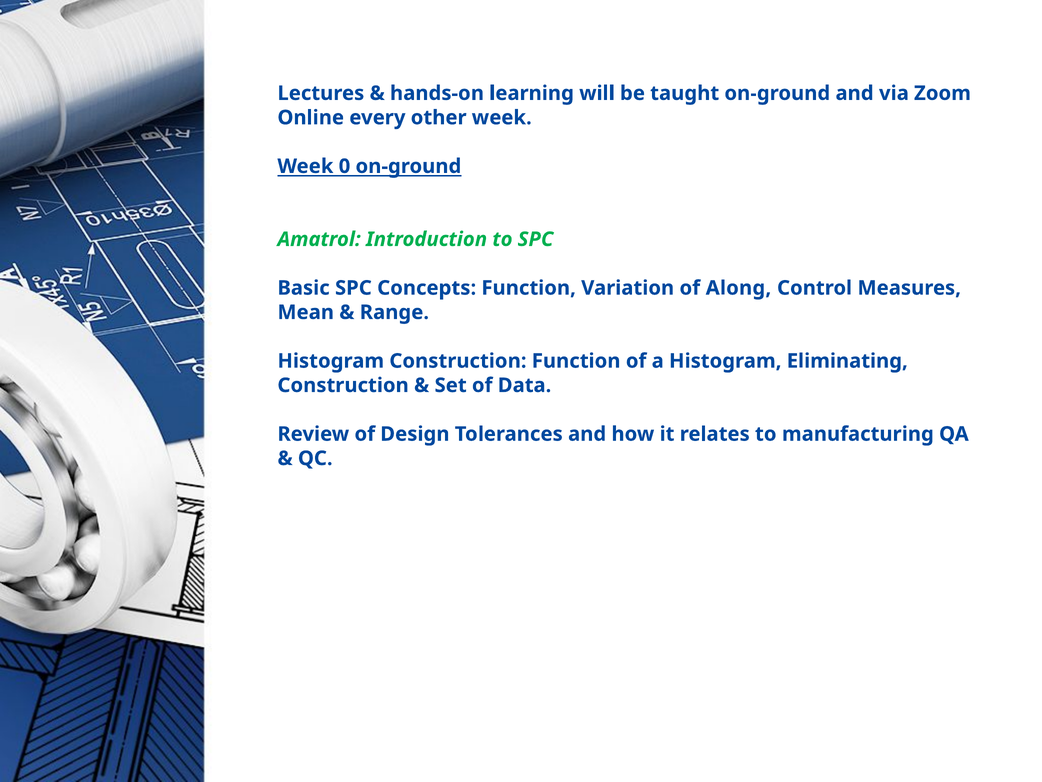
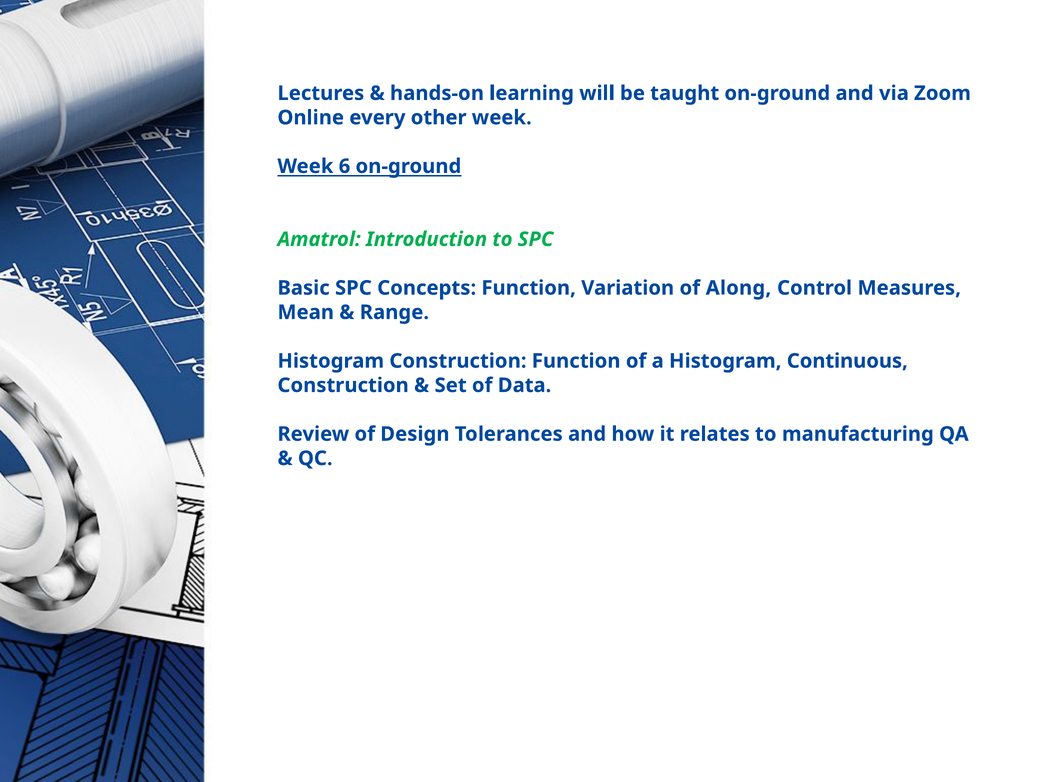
0: 0 -> 6
Eliminating: Eliminating -> Continuous
